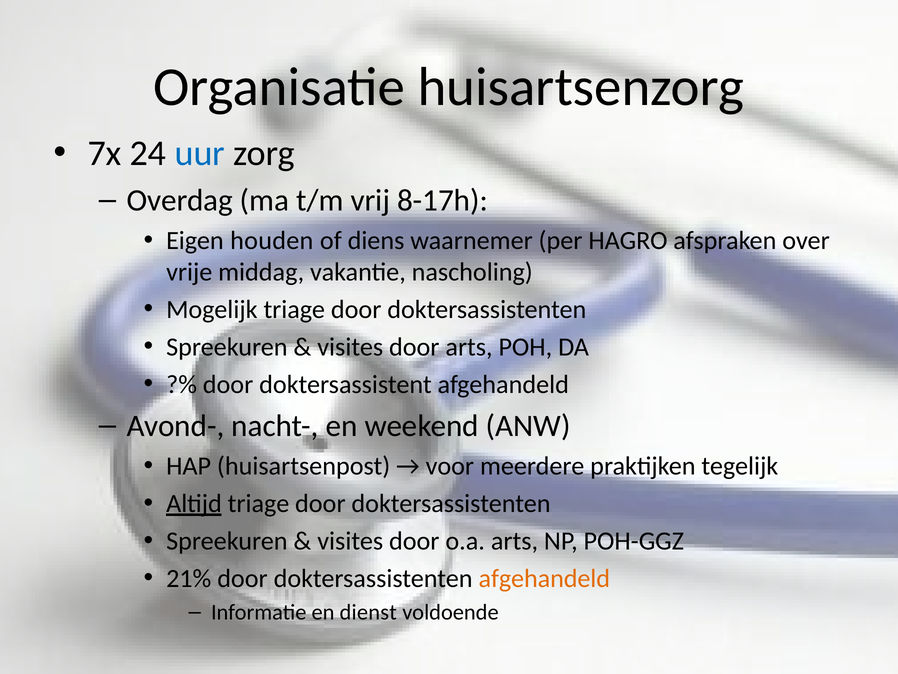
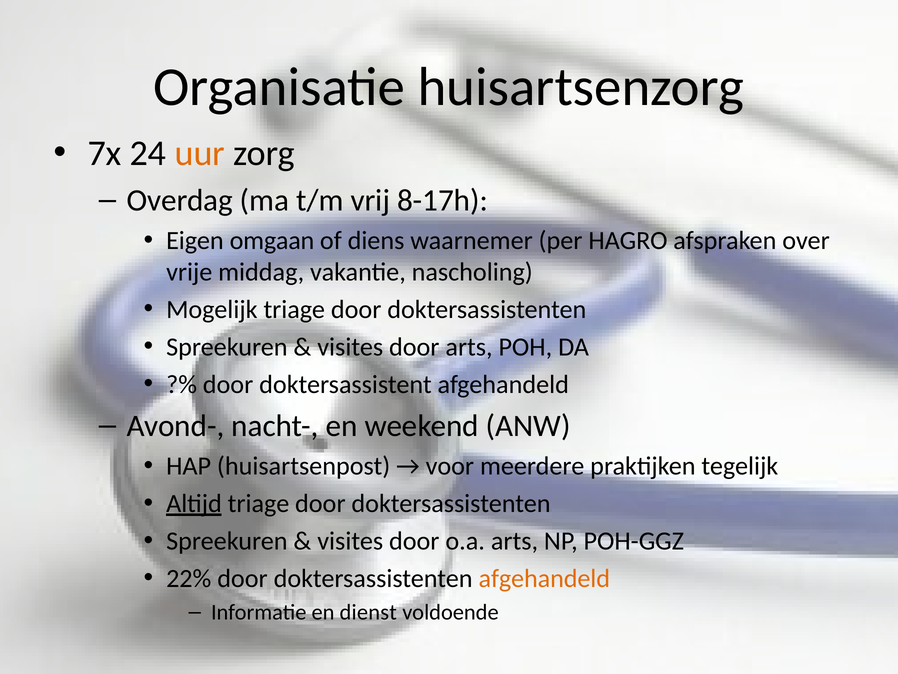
uur colour: blue -> orange
houden: houden -> omgaan
21%: 21% -> 22%
